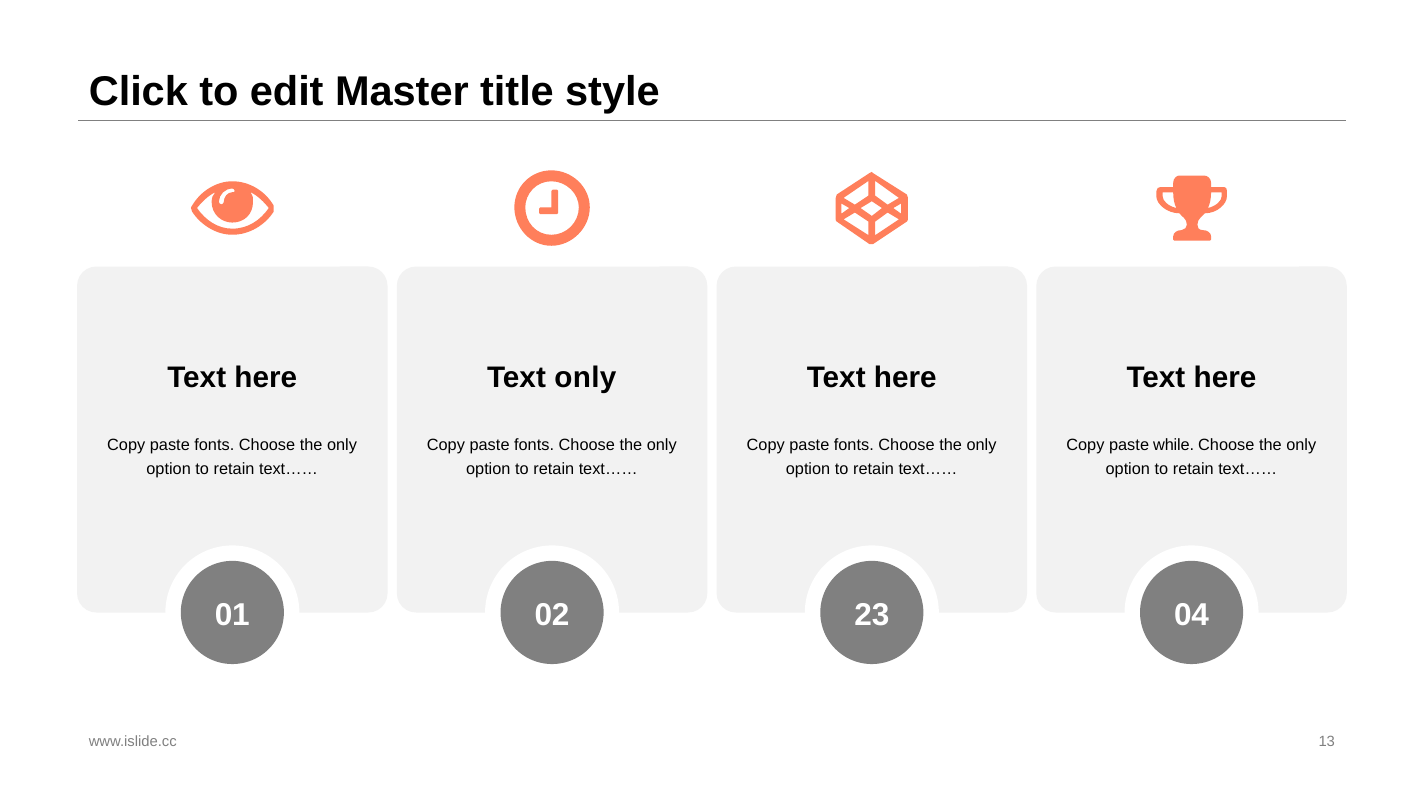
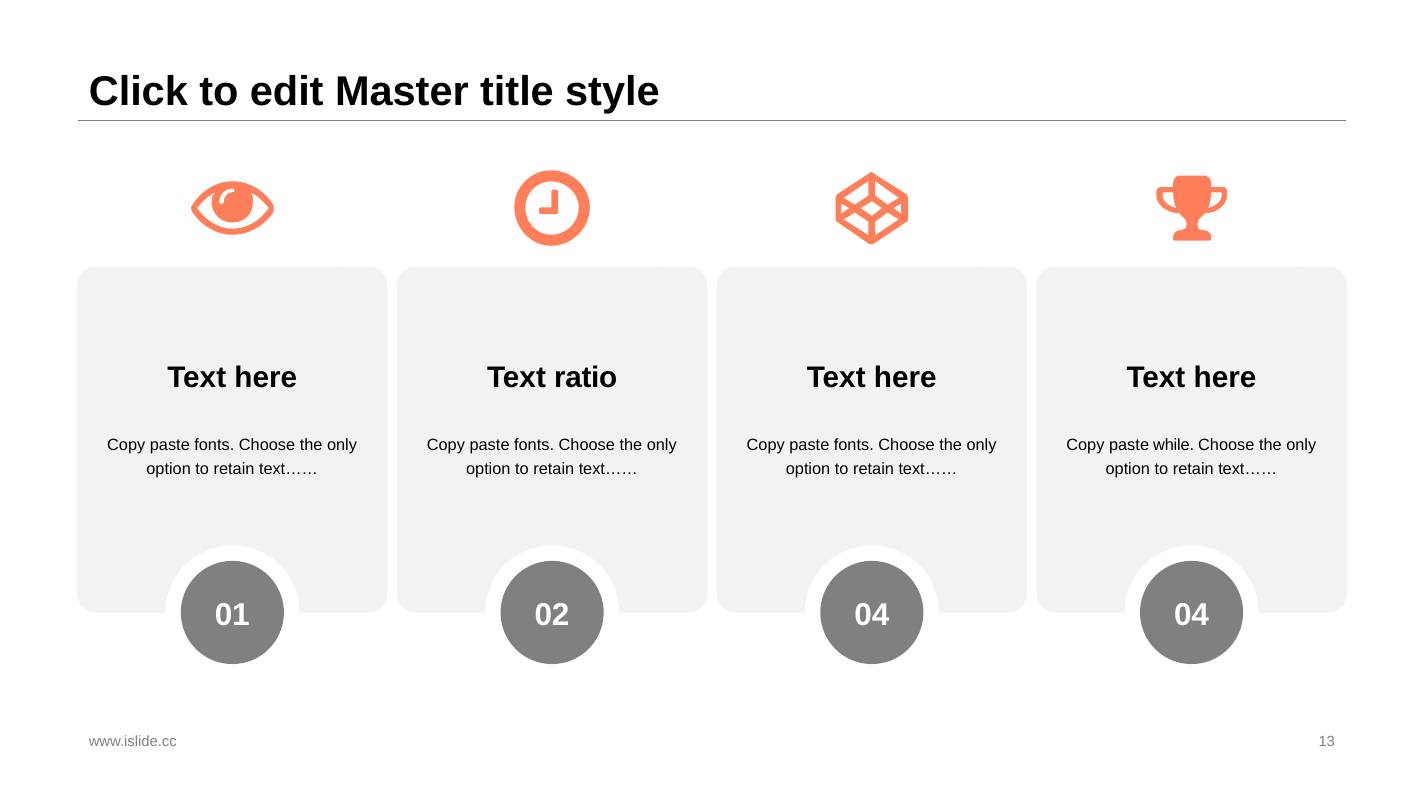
Text only: only -> ratio
02 23: 23 -> 04
